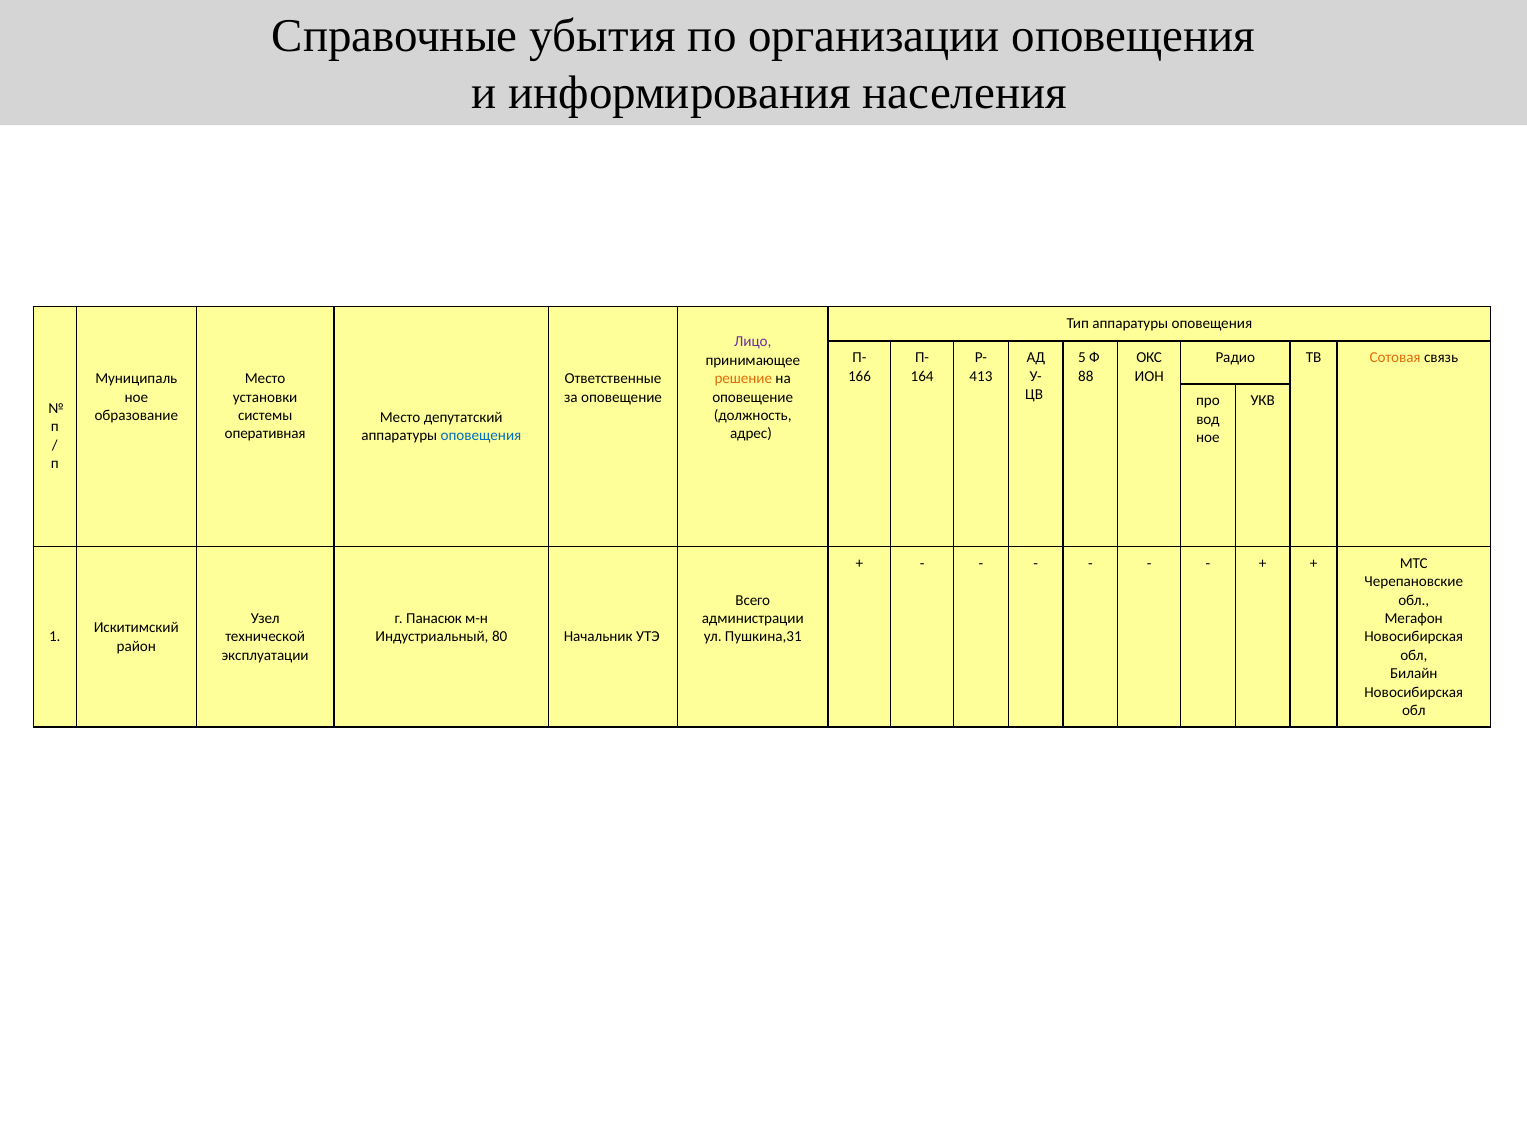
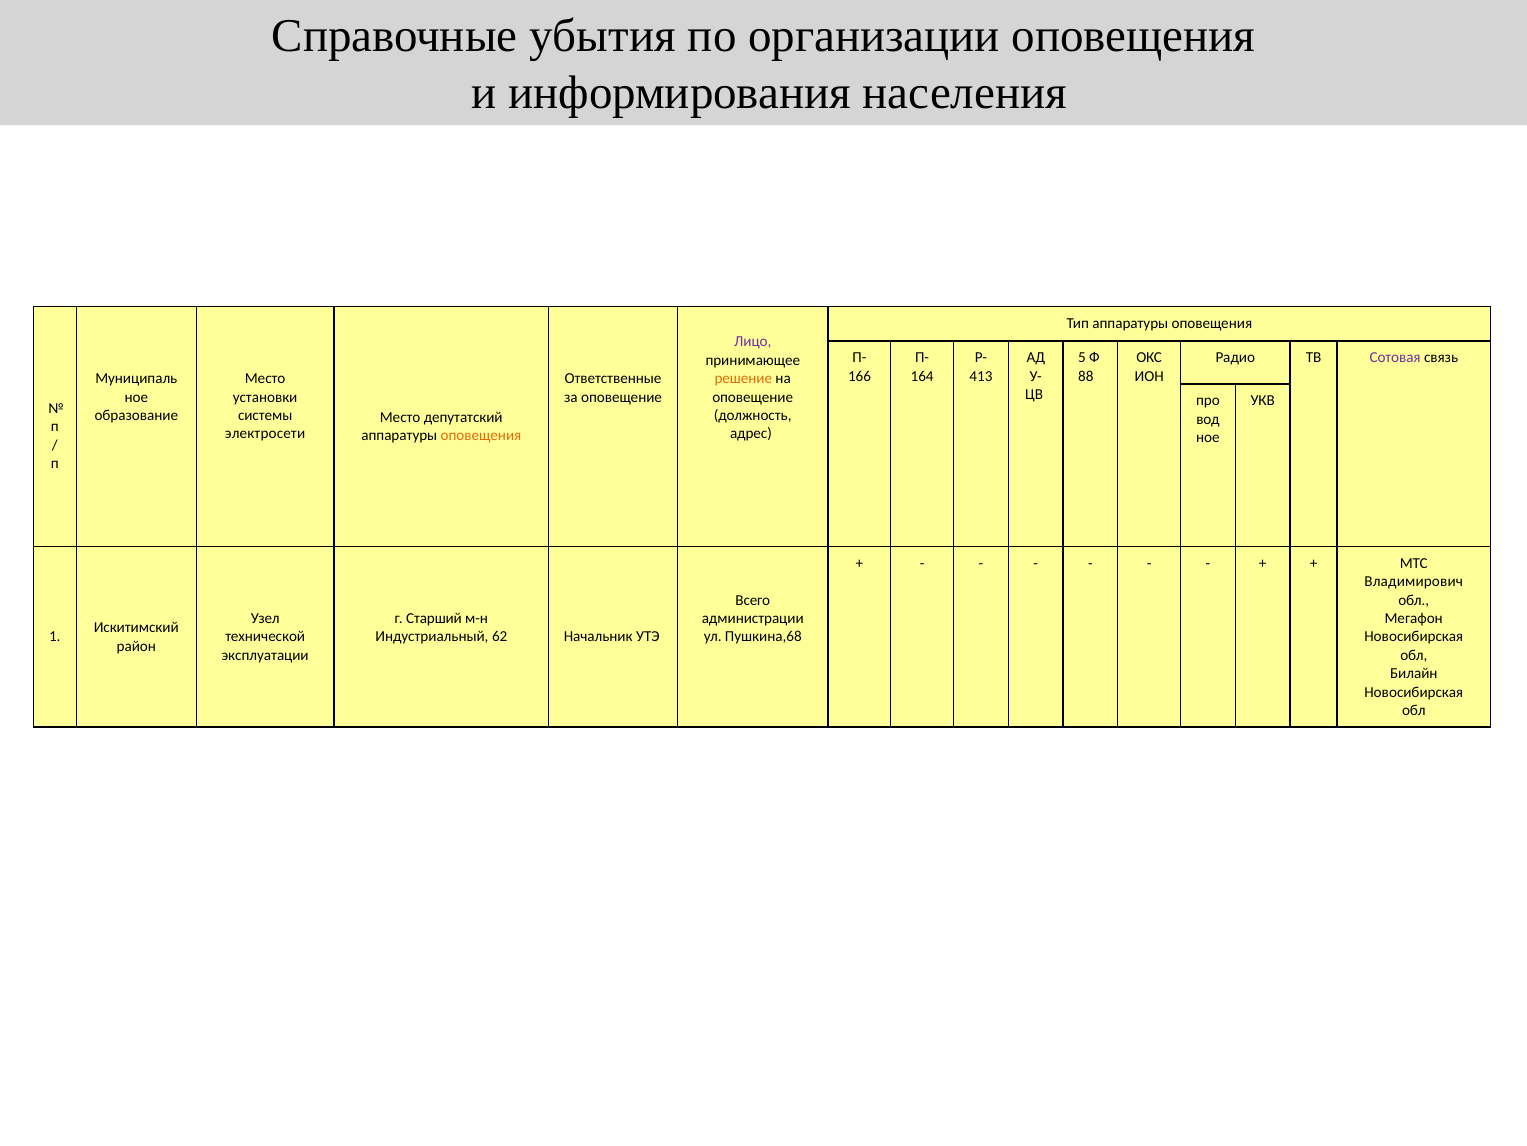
Сотовая colour: orange -> purple
оперативная: оперативная -> электросети
оповещения at (481, 436) colour: blue -> orange
Черепановские: Черепановские -> Владимирович
Панасюк: Панасюк -> Старший
80: 80 -> 62
Пушкина,31: Пушкина,31 -> Пушкина,68
